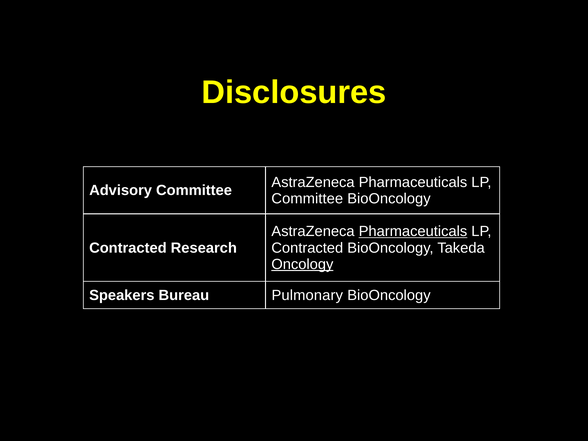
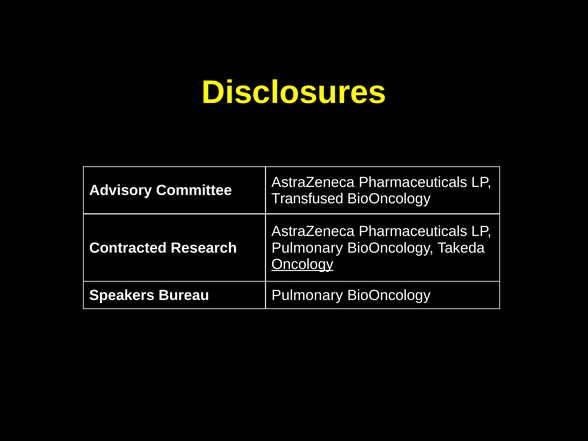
Committee at (307, 199): Committee -> Transfused
Pharmaceuticals at (413, 231) underline: present -> none
Contracted at (307, 248): Contracted -> Pulmonary
